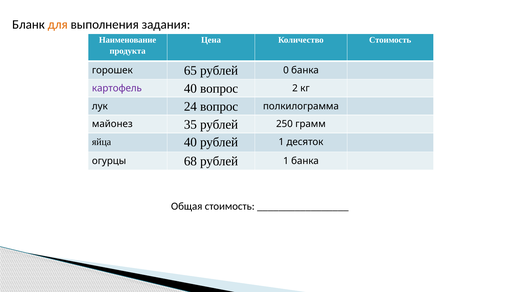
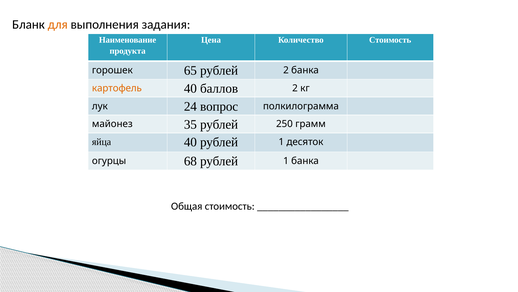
рублей 0: 0 -> 2
картофель colour: purple -> orange
40 вопрос: вопрос -> баллов
